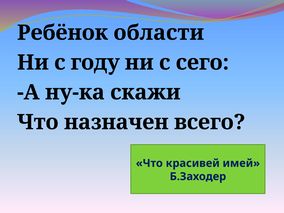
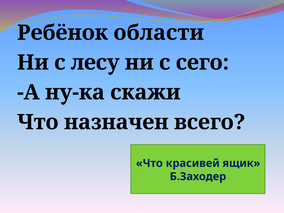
году: году -> лесу
имей: имей -> ящик
